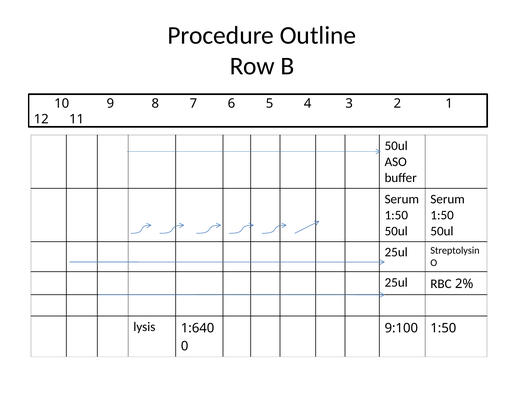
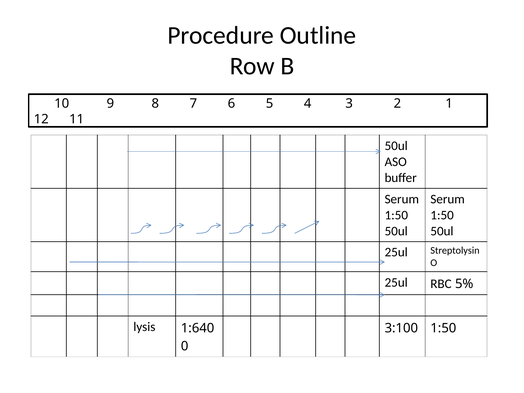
2%: 2% -> 5%
9:100: 9:100 -> 3:100
